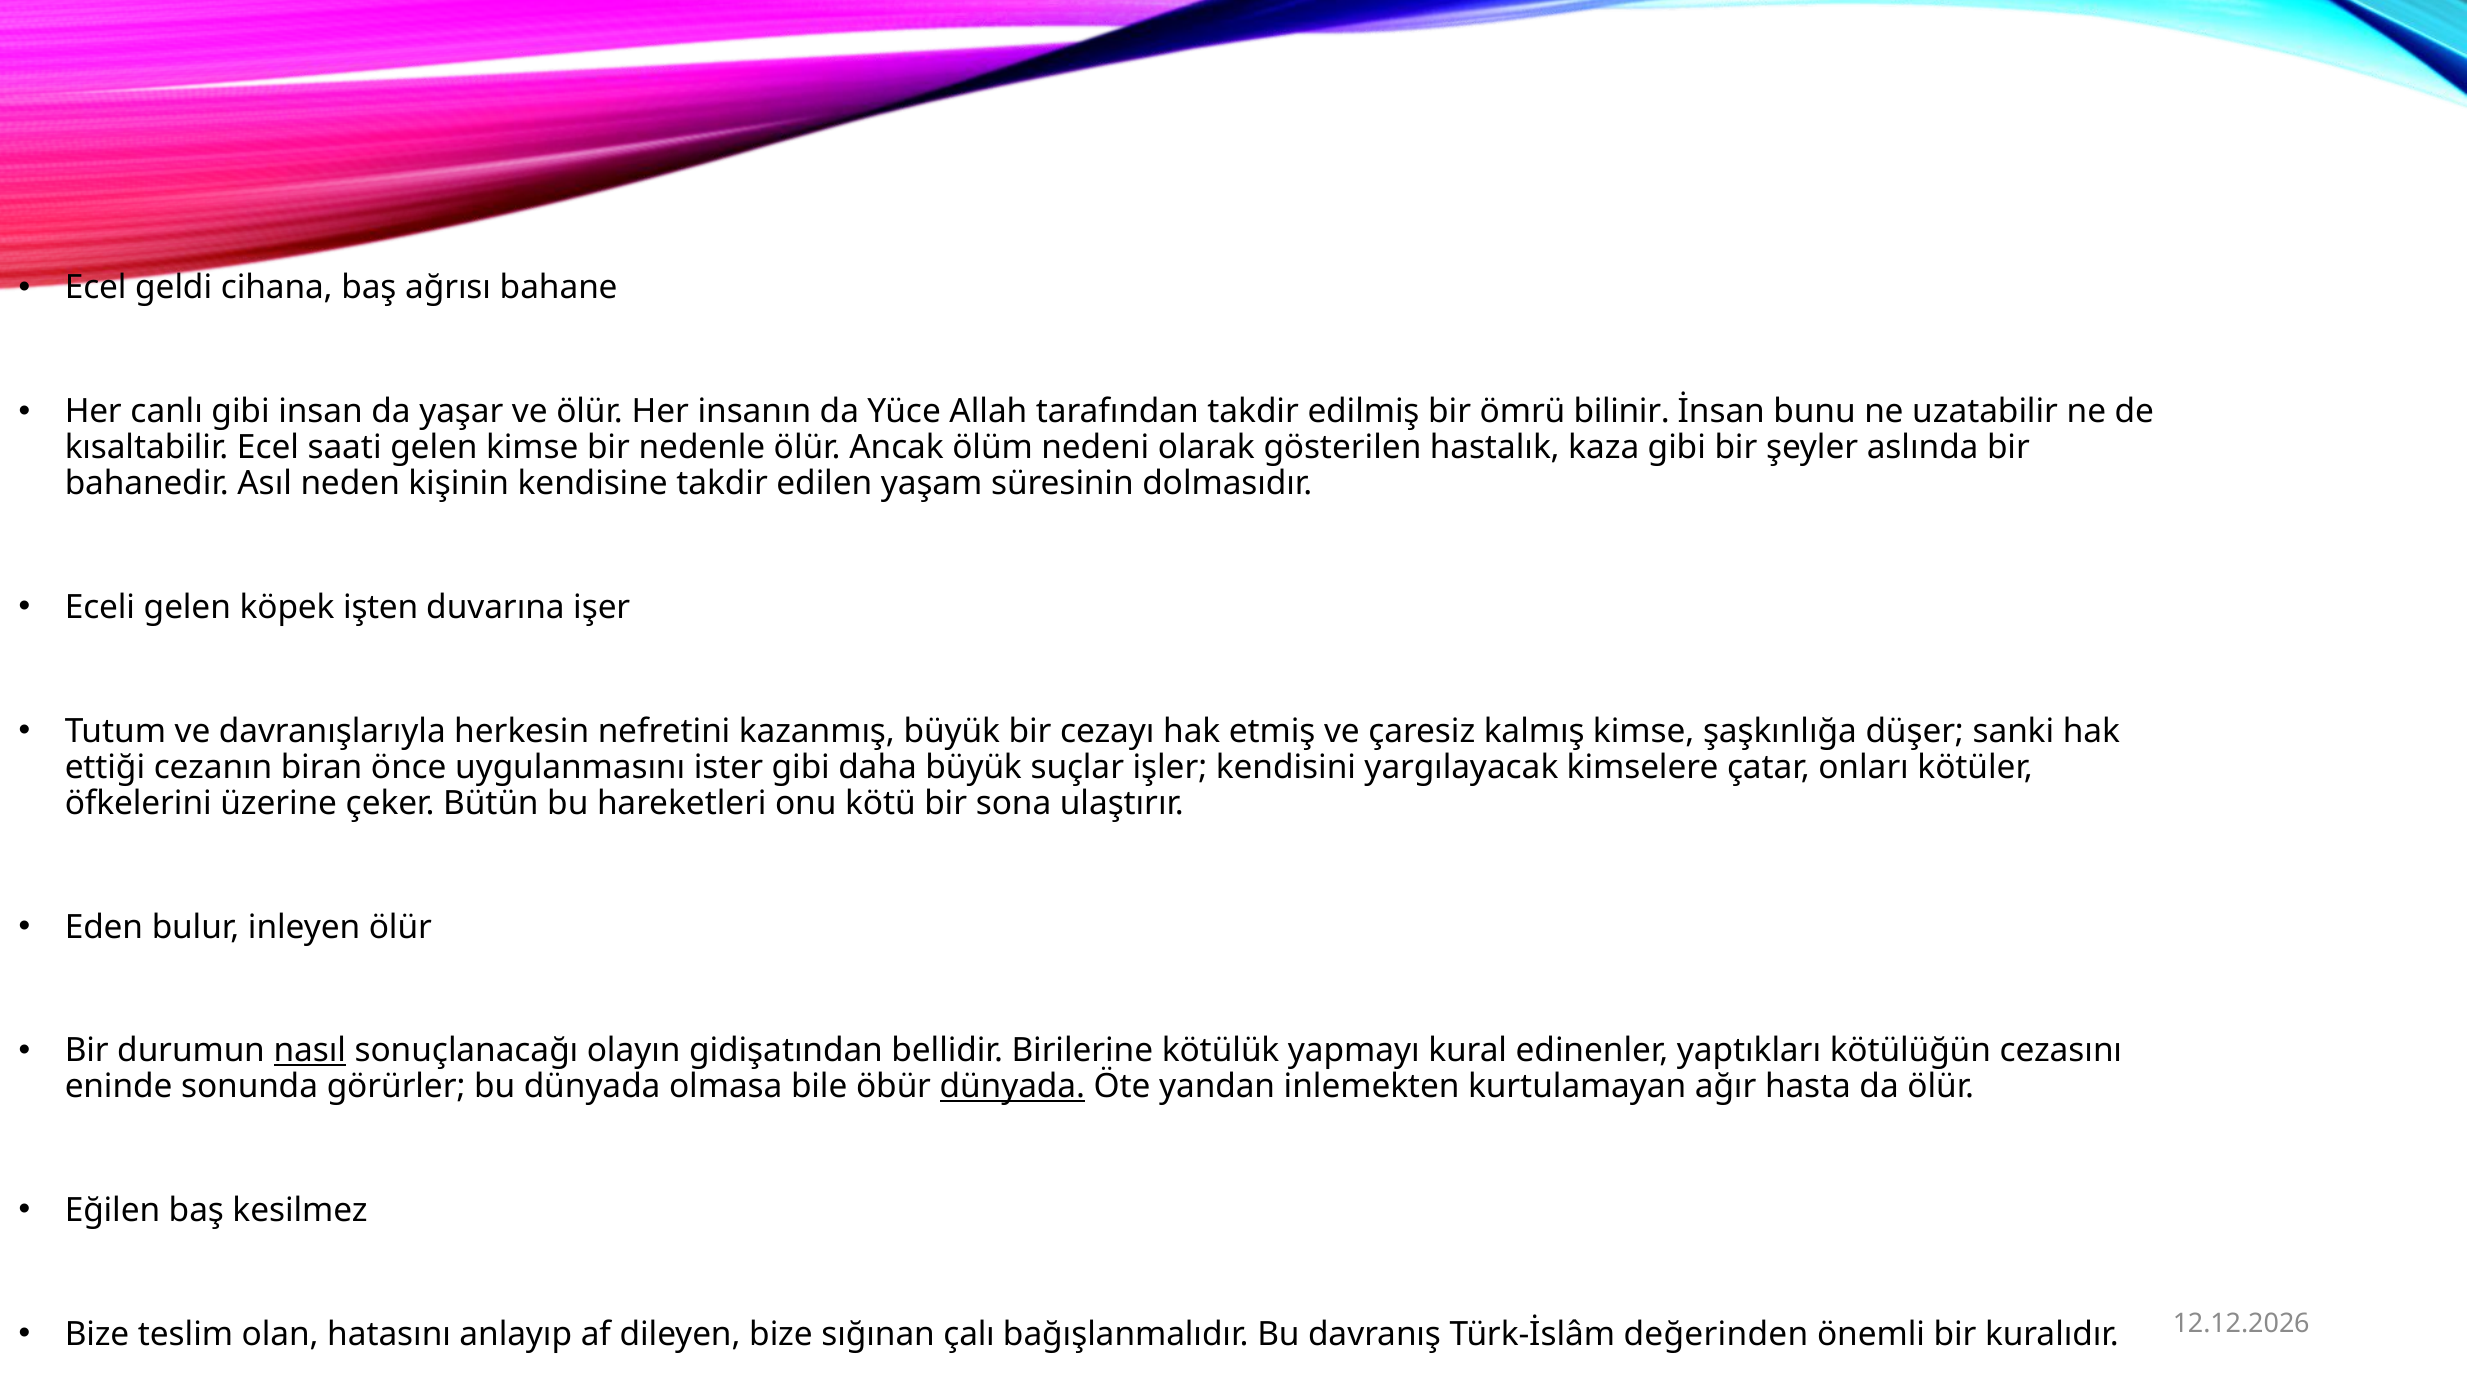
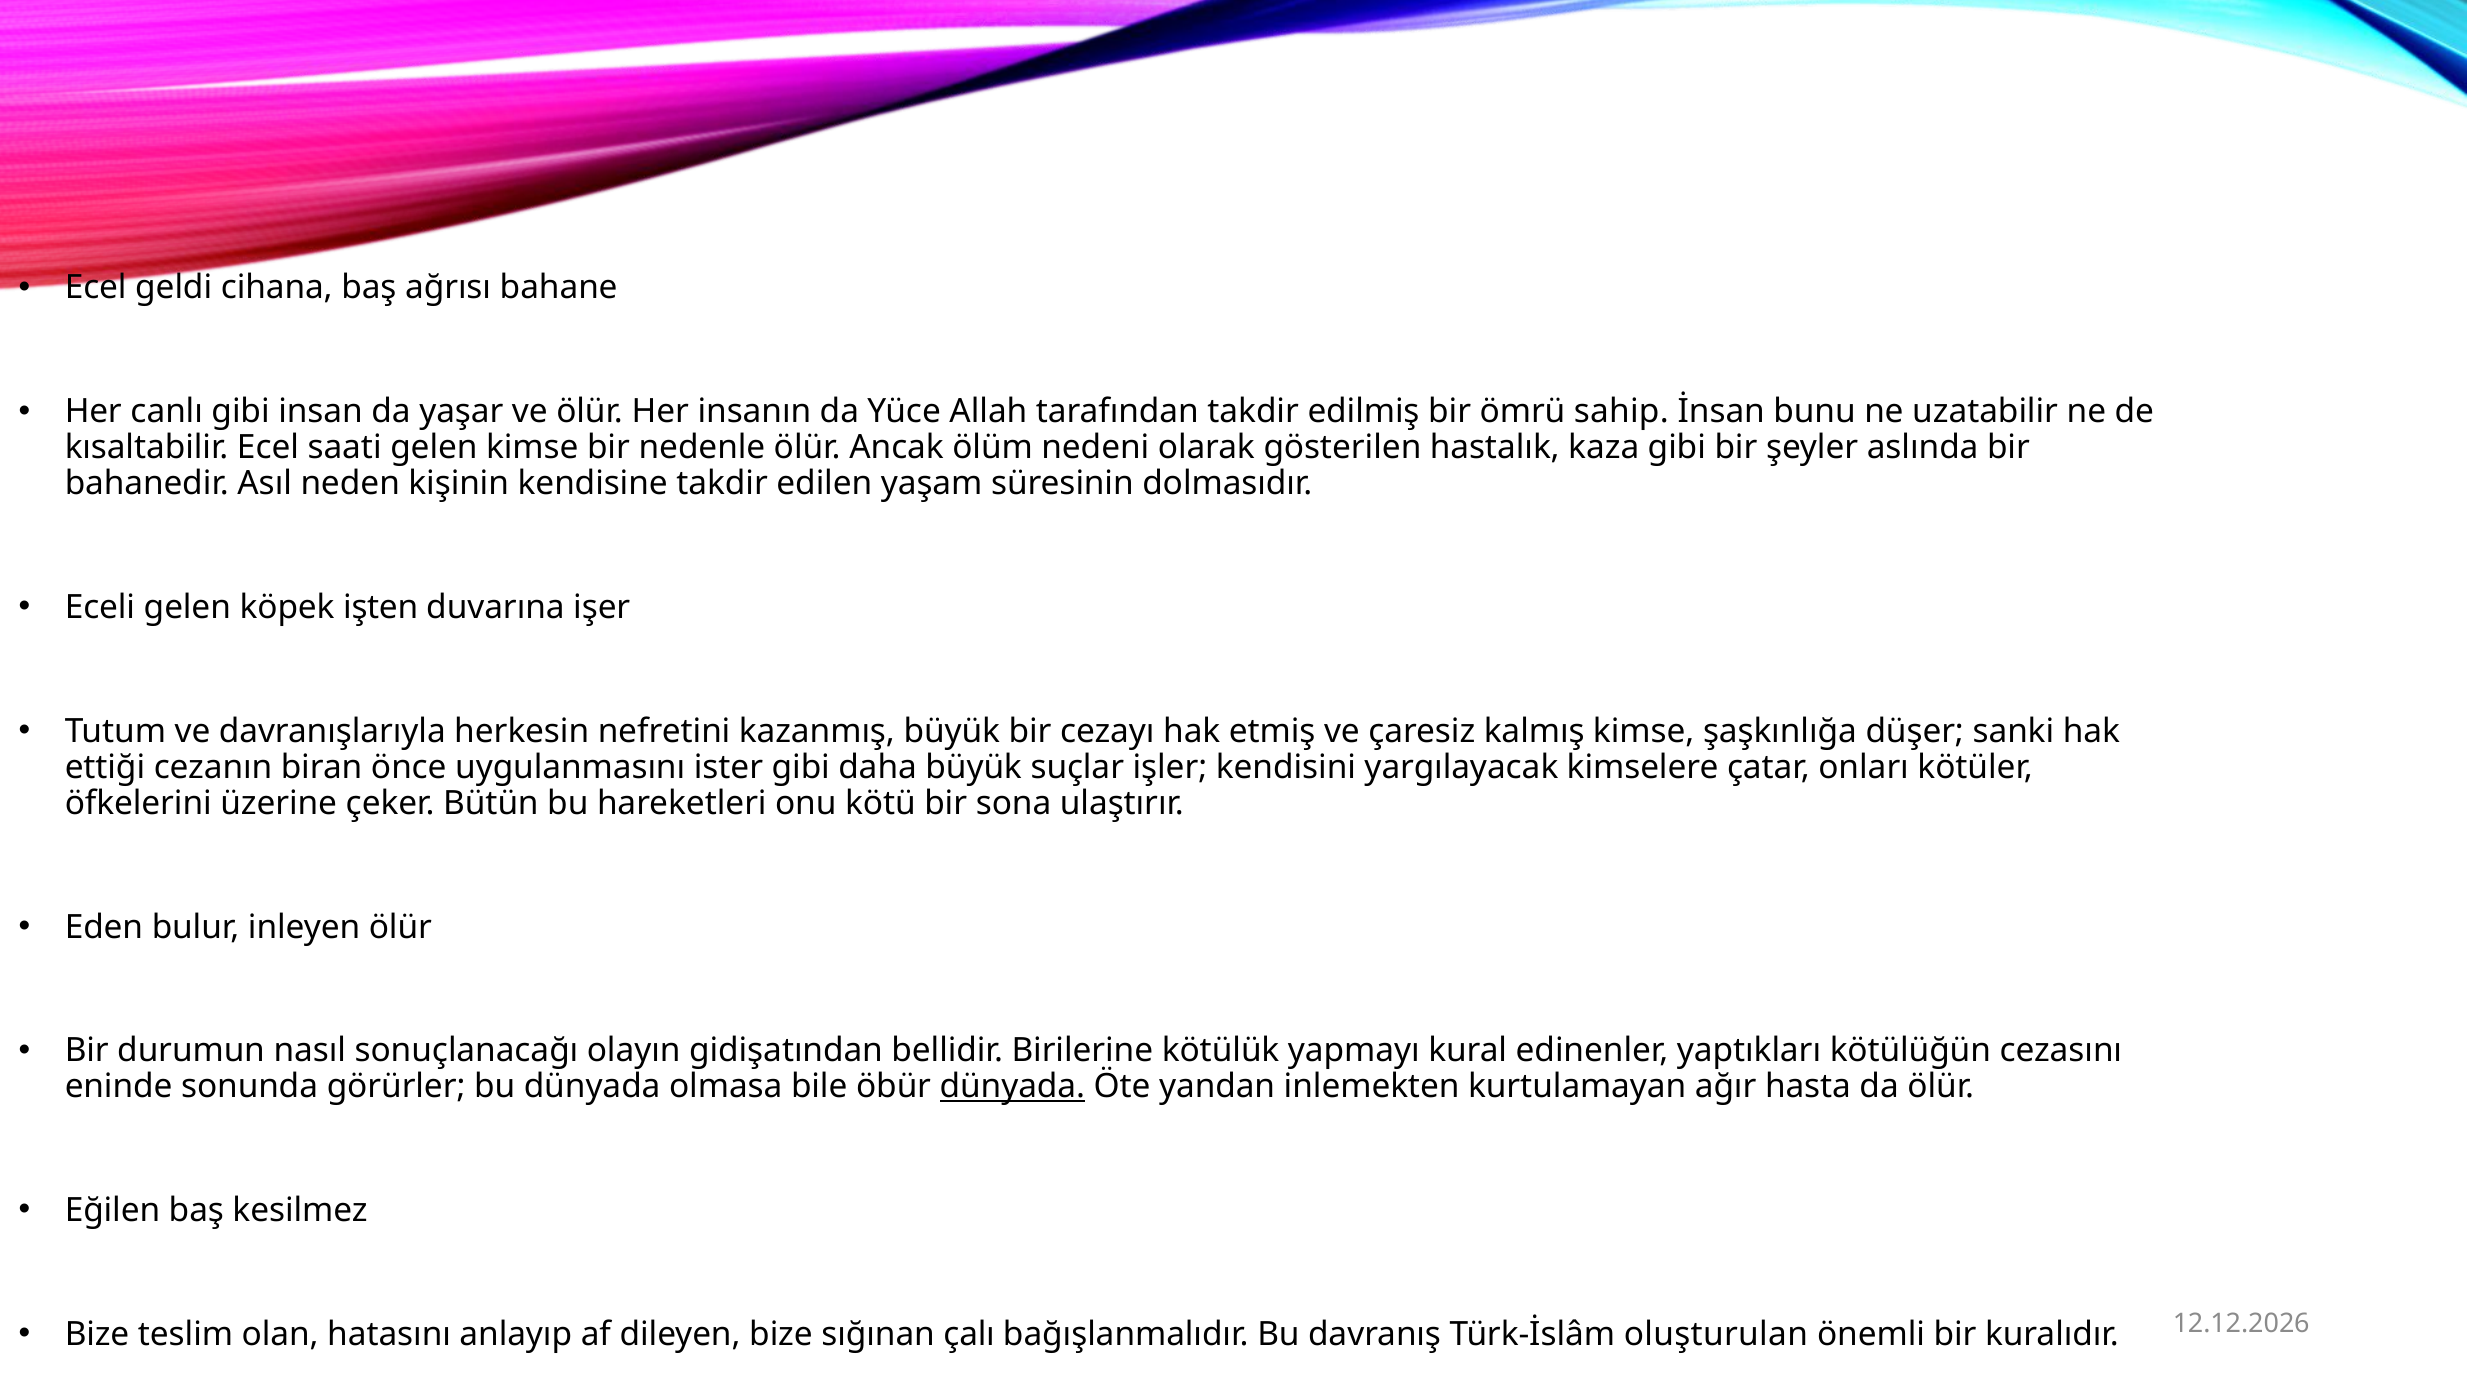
bilinir: bilinir -> sahip
nasıl underline: present -> none
değerinden: değerinden -> oluşturulan
